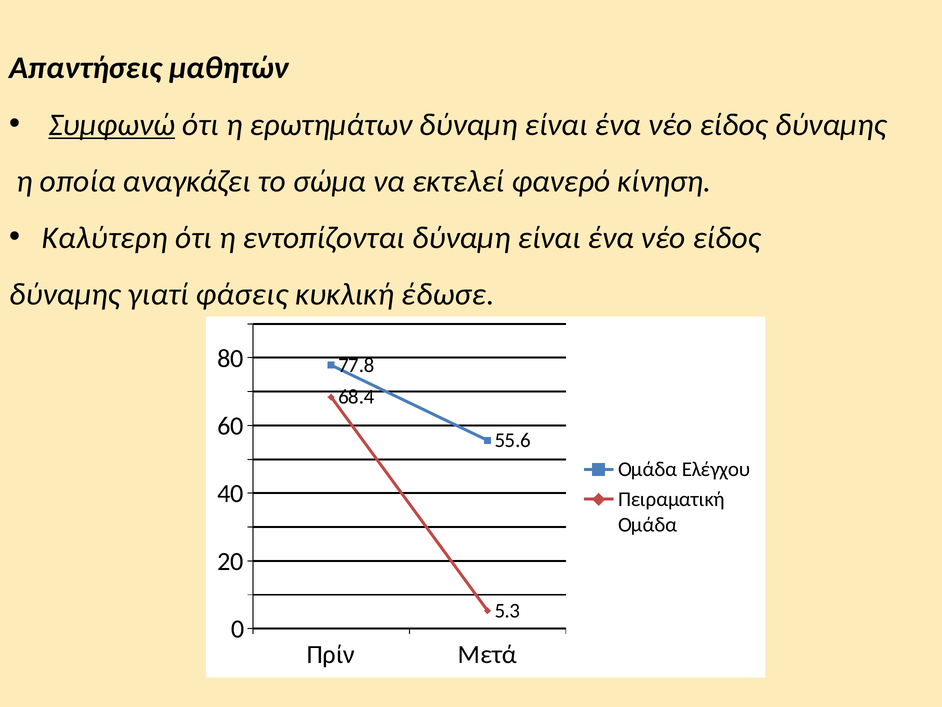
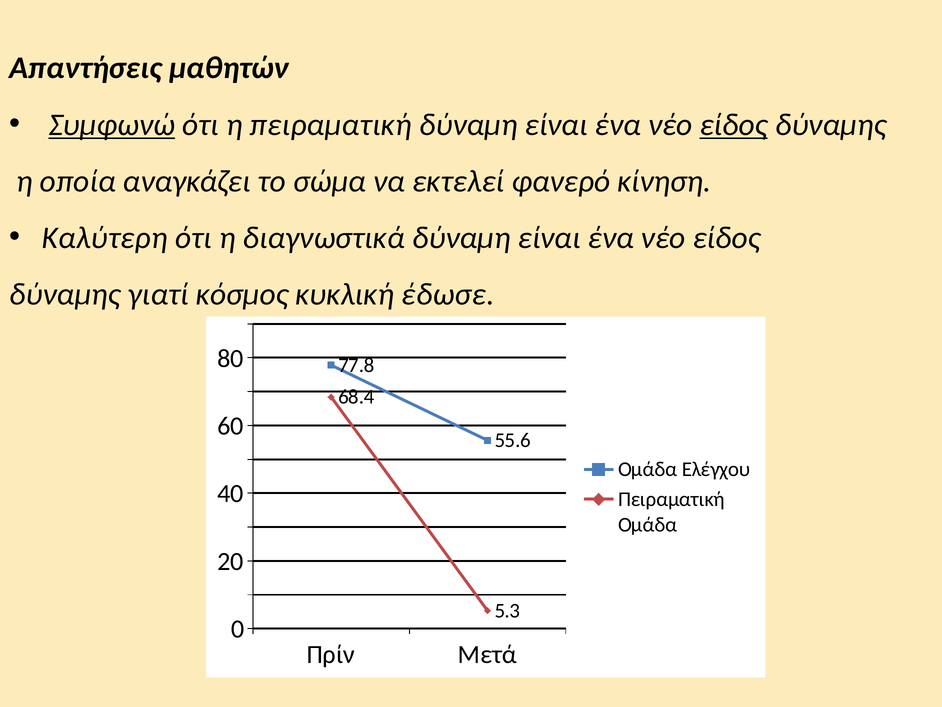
η ερωτημάτων: ερωτημάτων -> πειραματική
είδος at (734, 125) underline: none -> present
εντοπίζονται: εντοπίζονται -> διαγνωστικά
φάσεις: φάσεις -> κόσμος
